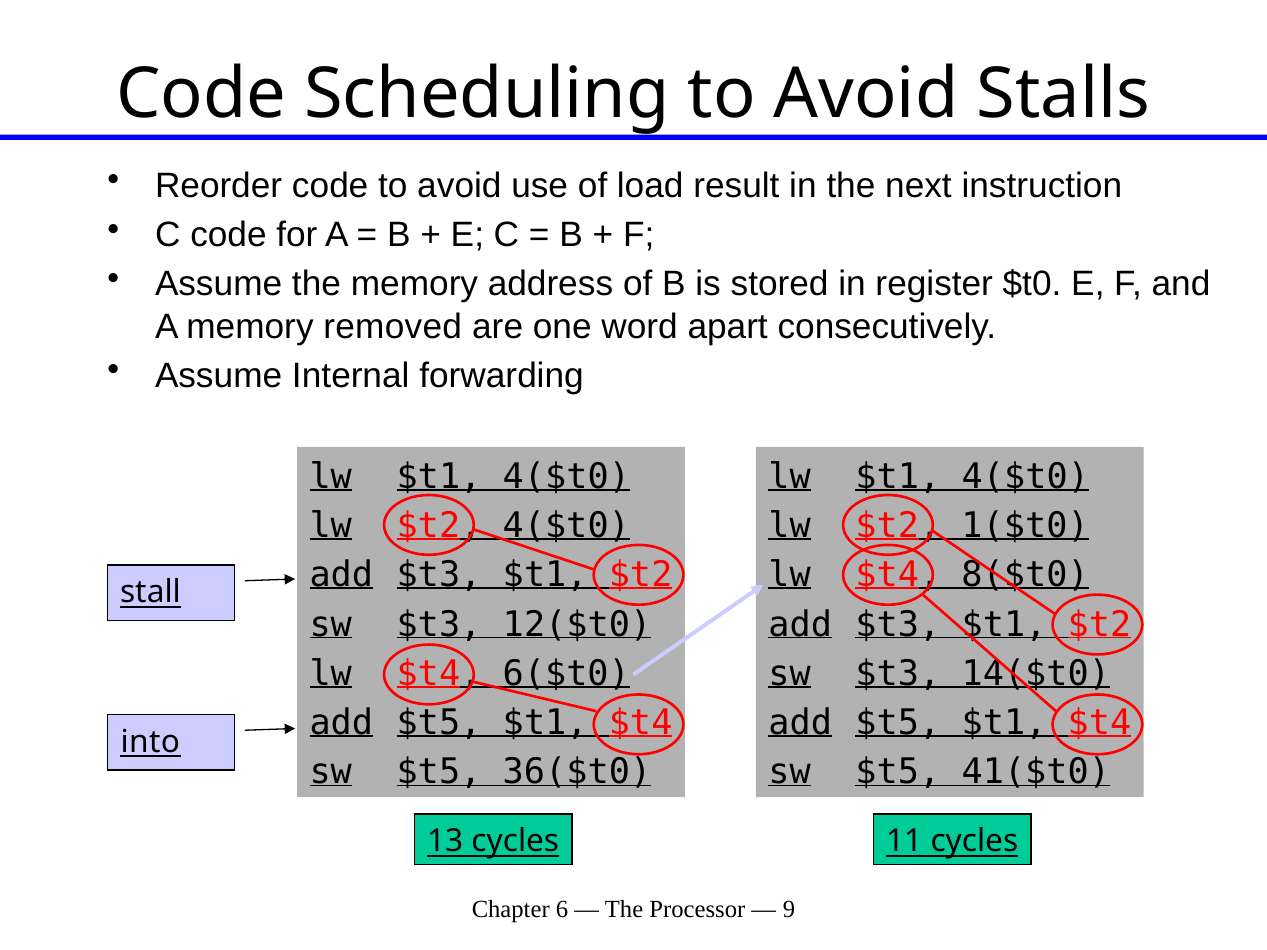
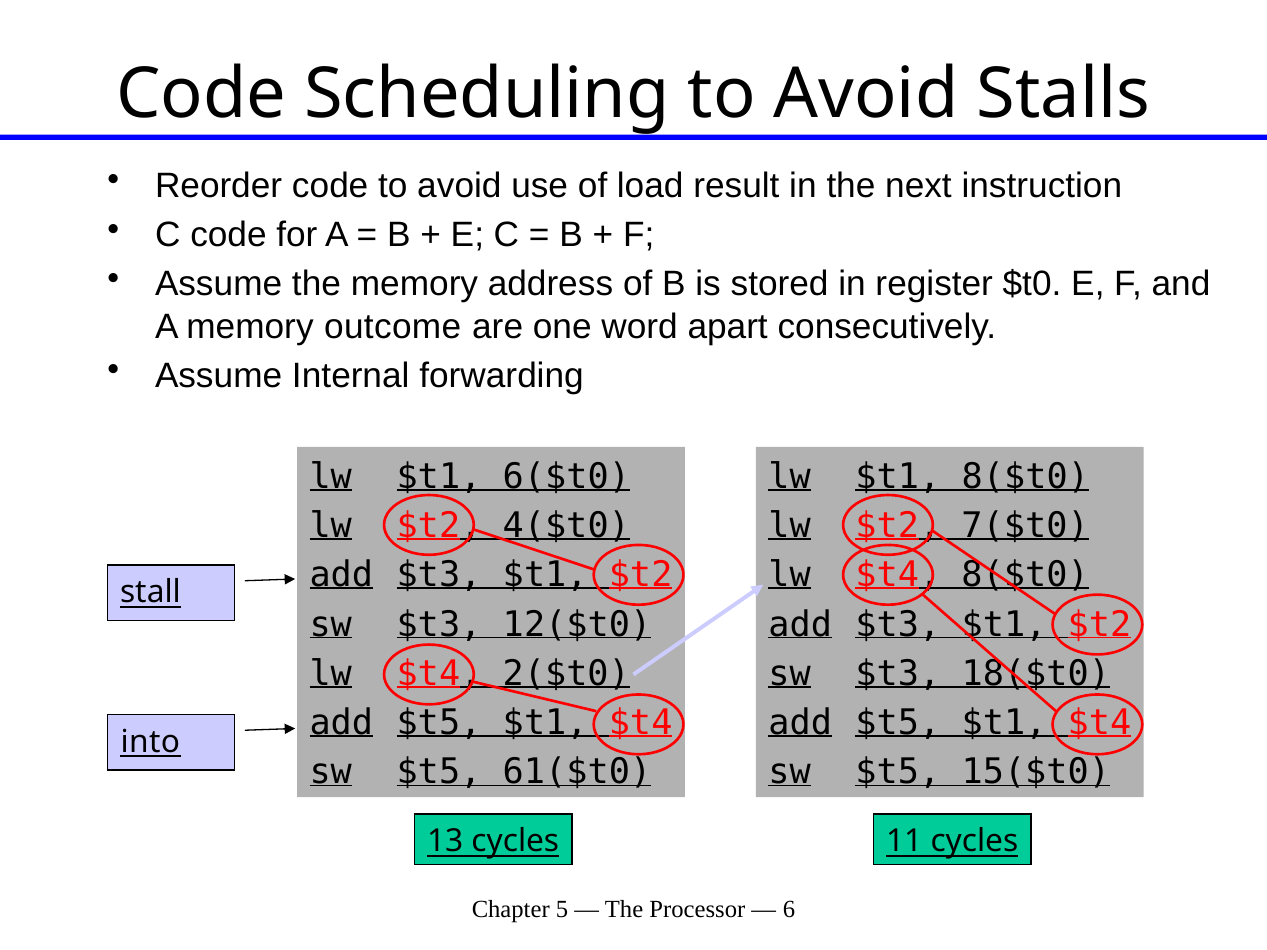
removed: removed -> outcome
4($t0 at (566, 477): 4($t0 -> 6($t0
4($t0 at (1025, 477): 4($t0 -> 8($t0
1($t0: 1($t0 -> 7($t0
6($t0: 6($t0 -> 2($t0
14($t0: 14($t0 -> 18($t0
36($t0: 36($t0 -> 61($t0
41($t0: 41($t0 -> 15($t0
6: 6 -> 5
9: 9 -> 6
